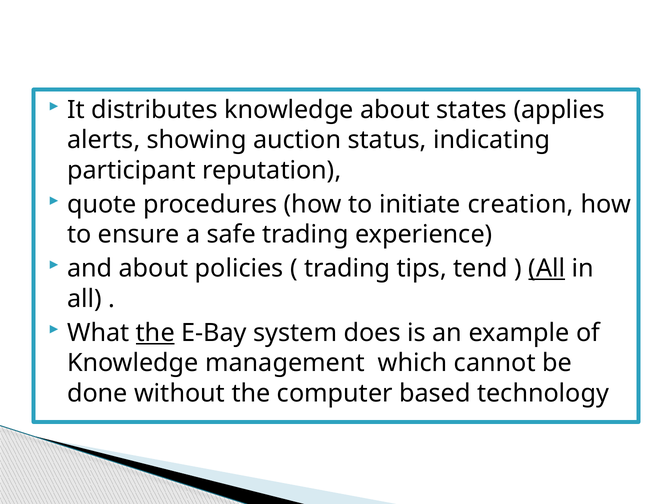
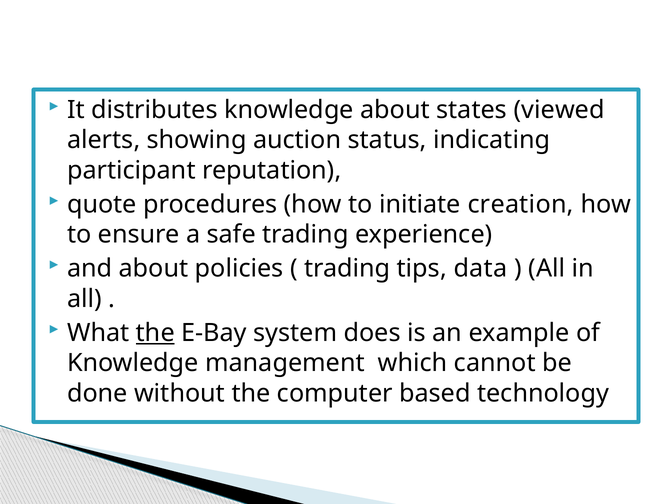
applies: applies -> viewed
tend: tend -> data
All at (547, 269) underline: present -> none
